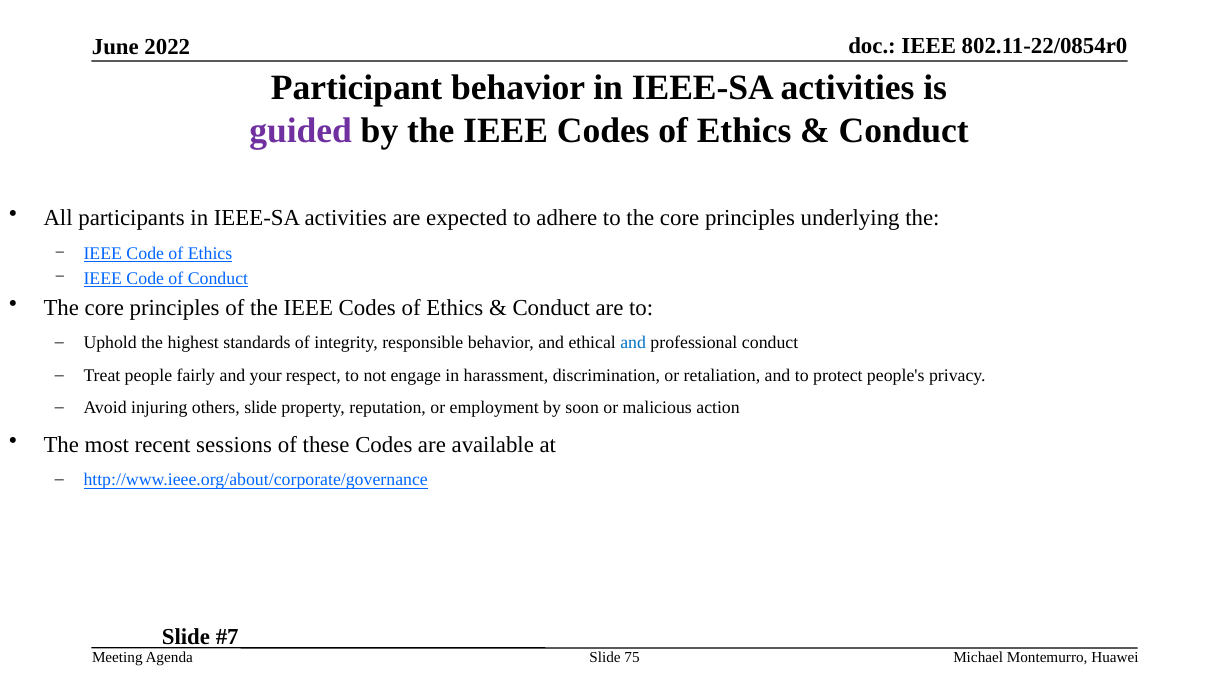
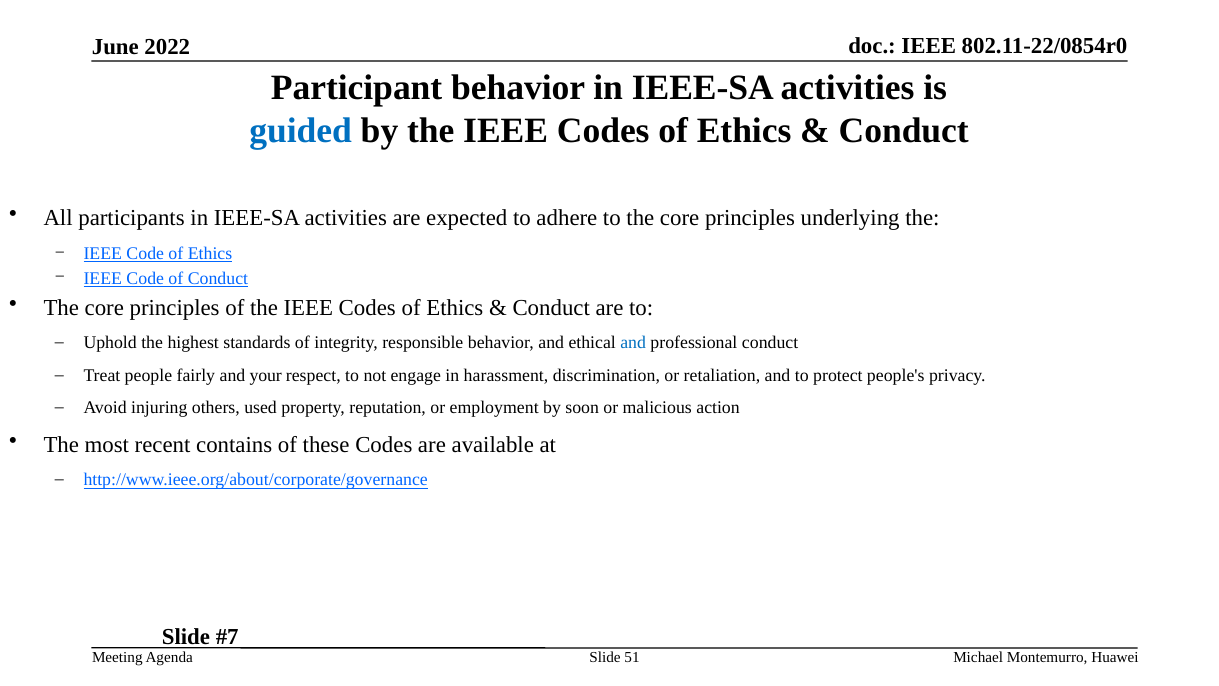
guided colour: purple -> blue
others slide: slide -> used
sessions: sessions -> contains
75: 75 -> 51
